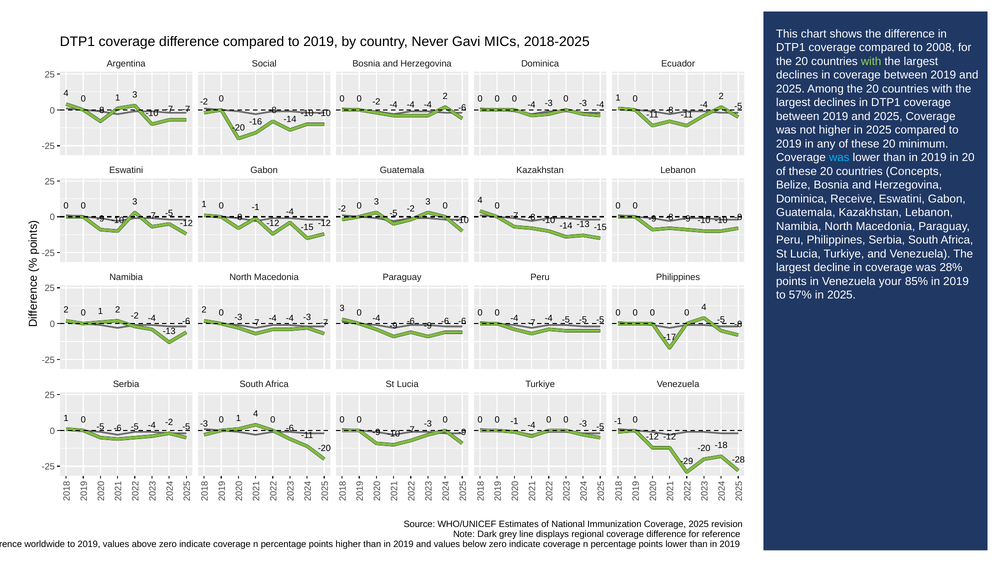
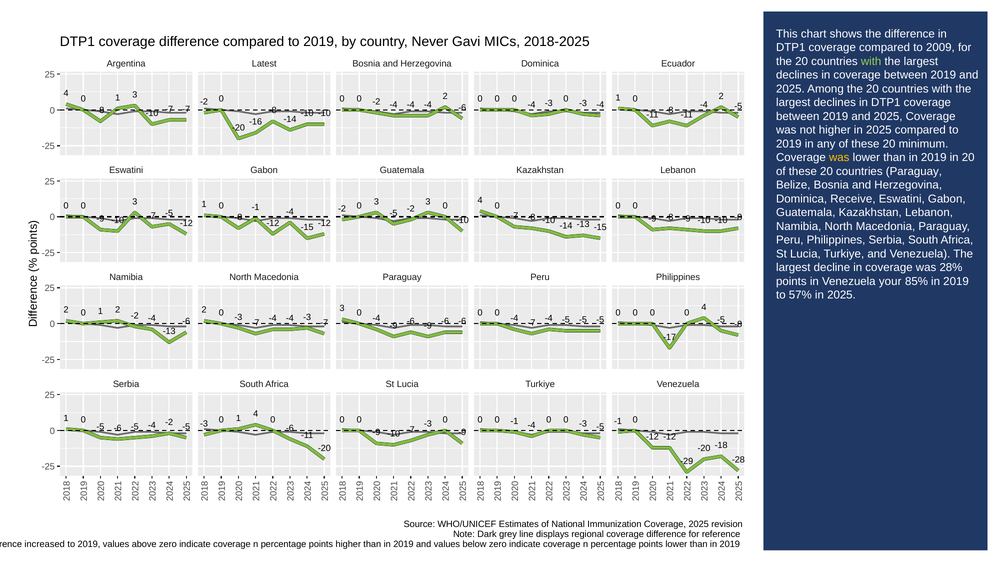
2008: 2008 -> 2009
Social: Social -> Latest
was at (839, 158) colour: light blue -> yellow
countries Concepts: Concepts -> Paraguay
worldwide: worldwide -> increased
